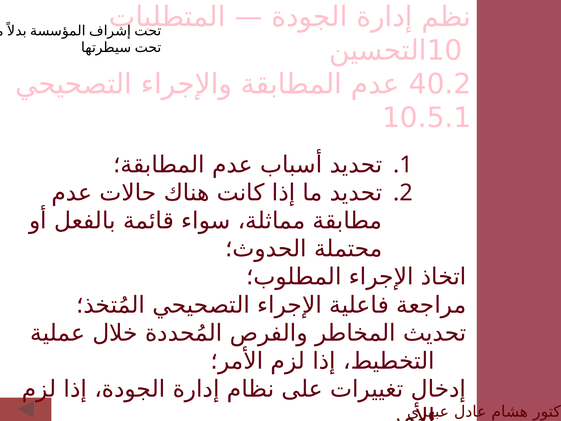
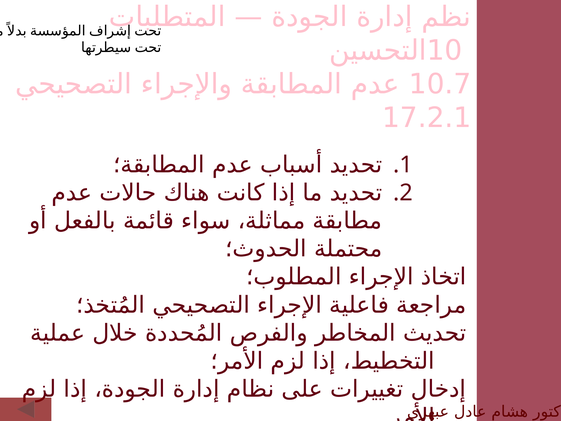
40.2: 40.2 -> 10.7
10.5.1: 10.5.1 -> 17.2.1
